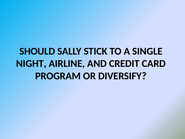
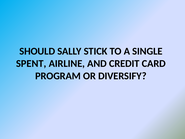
NIGHT: NIGHT -> SPENT
